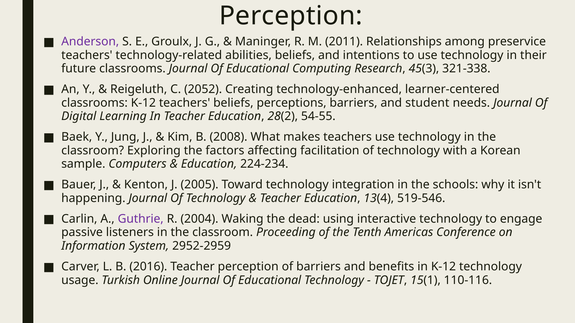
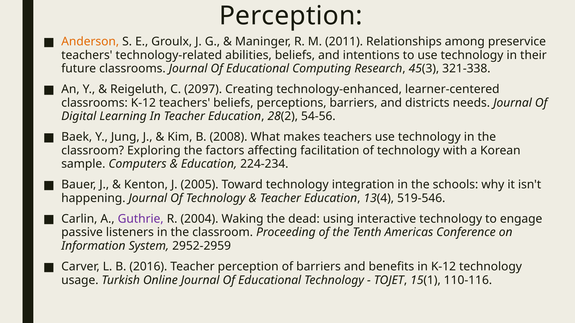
Anderson colour: purple -> orange
2052: 2052 -> 2097
student: student -> districts
54-55: 54-55 -> 54-56
